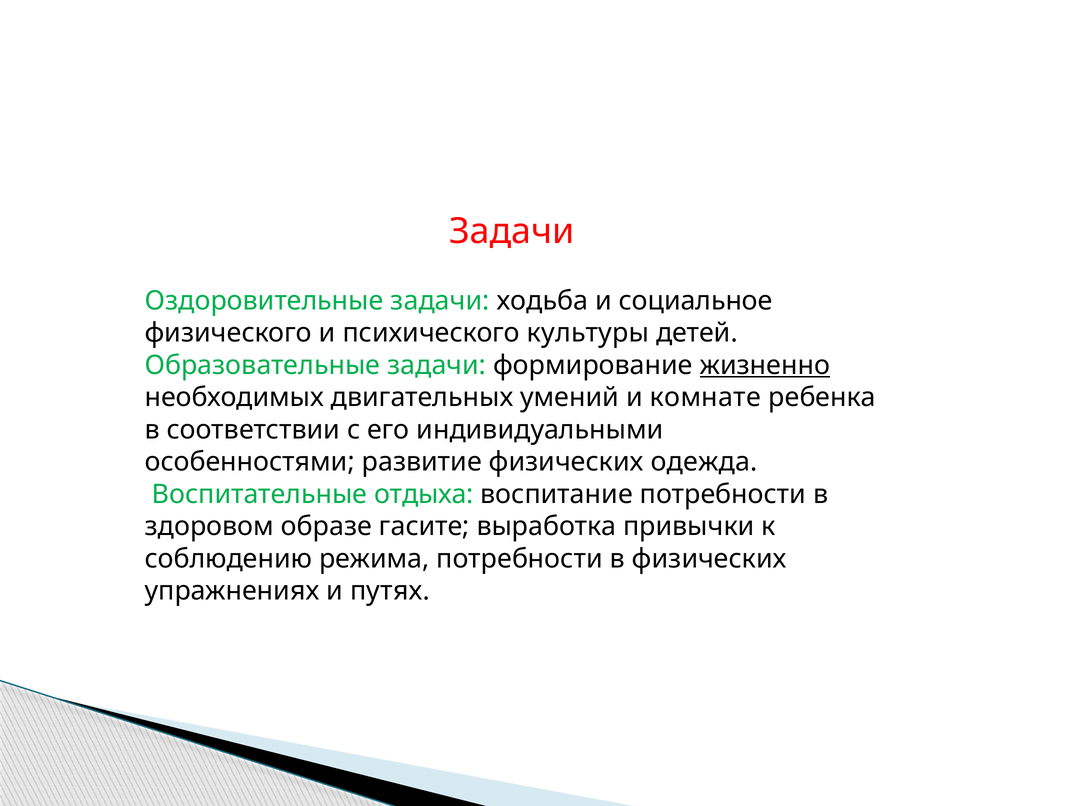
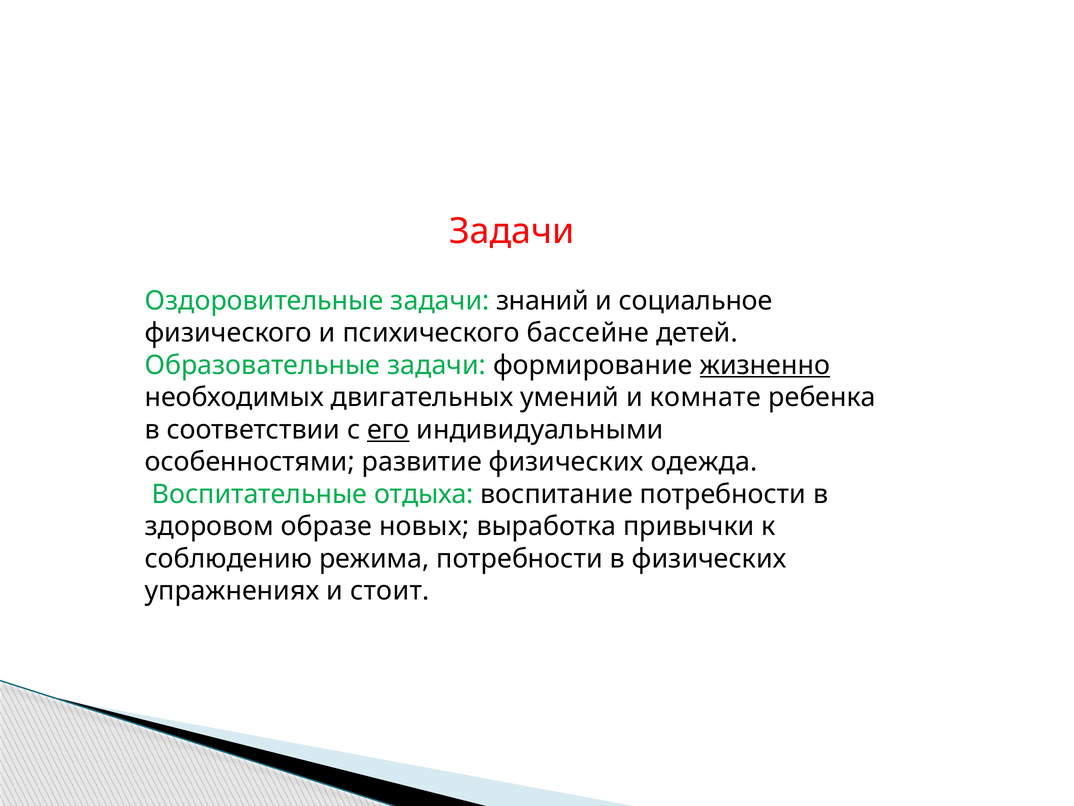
ходьба: ходьба -> знаний
культуры: культуры -> бассейне
его underline: none -> present
гасите: гасите -> новых
путях: путях -> стоит
